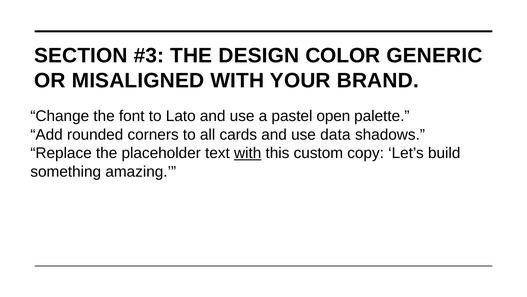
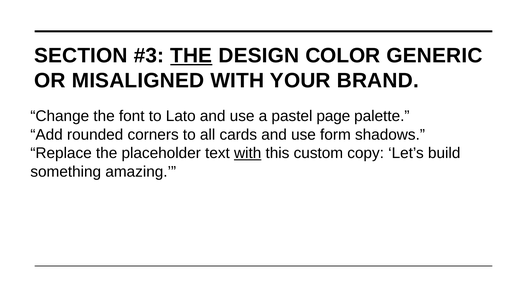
THE at (191, 55) underline: none -> present
open: open -> page
data: data -> form
